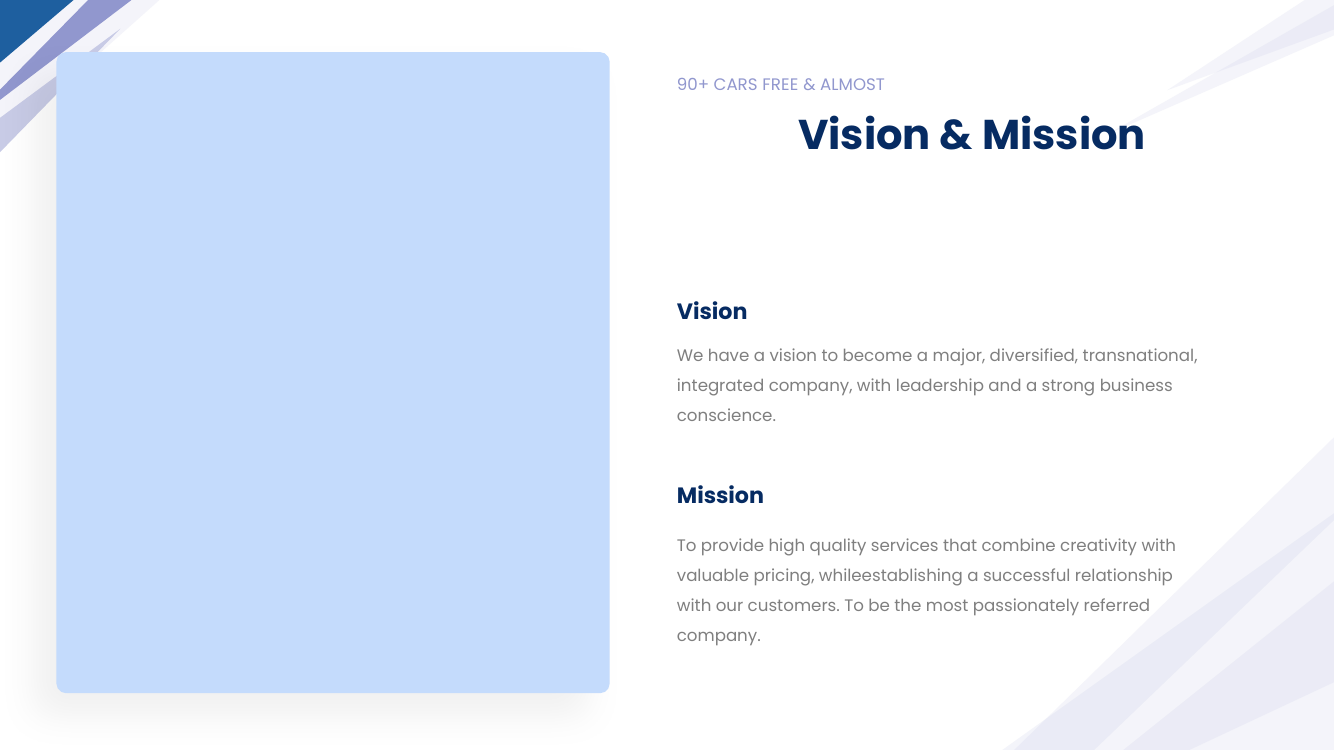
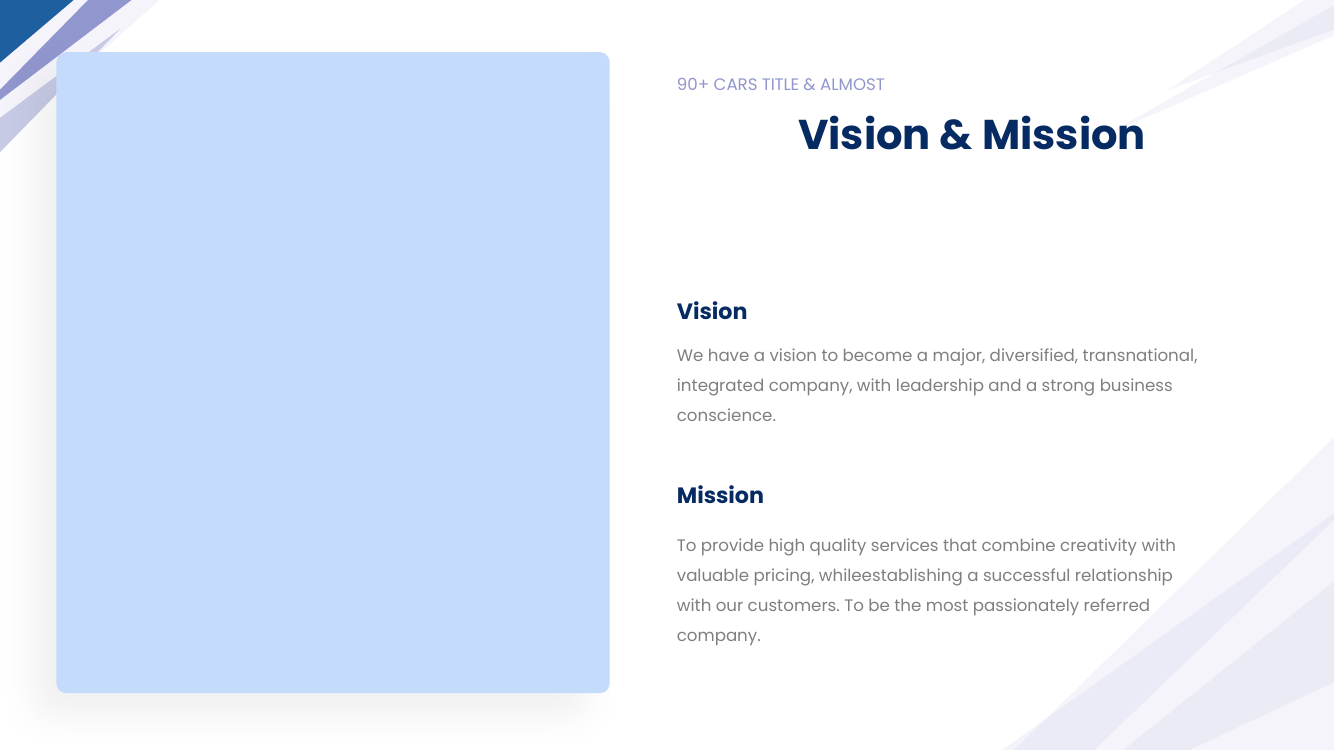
FREE: FREE -> TITLE
